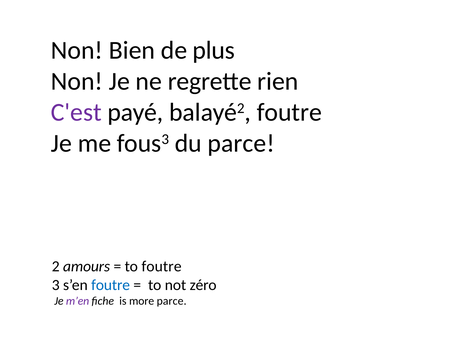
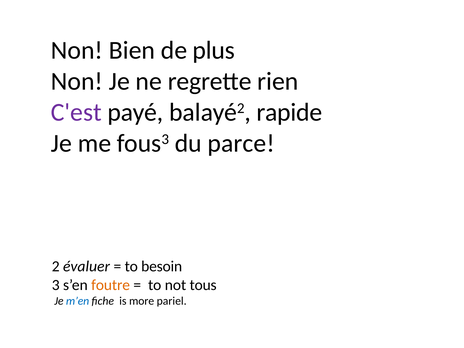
balayé2 foutre: foutre -> rapide
amours: amours -> évaluer
to foutre: foutre -> besoin
foutre at (111, 285) colour: blue -> orange
zéro: zéro -> tous
m’en colour: purple -> blue
more parce: parce -> pariel
